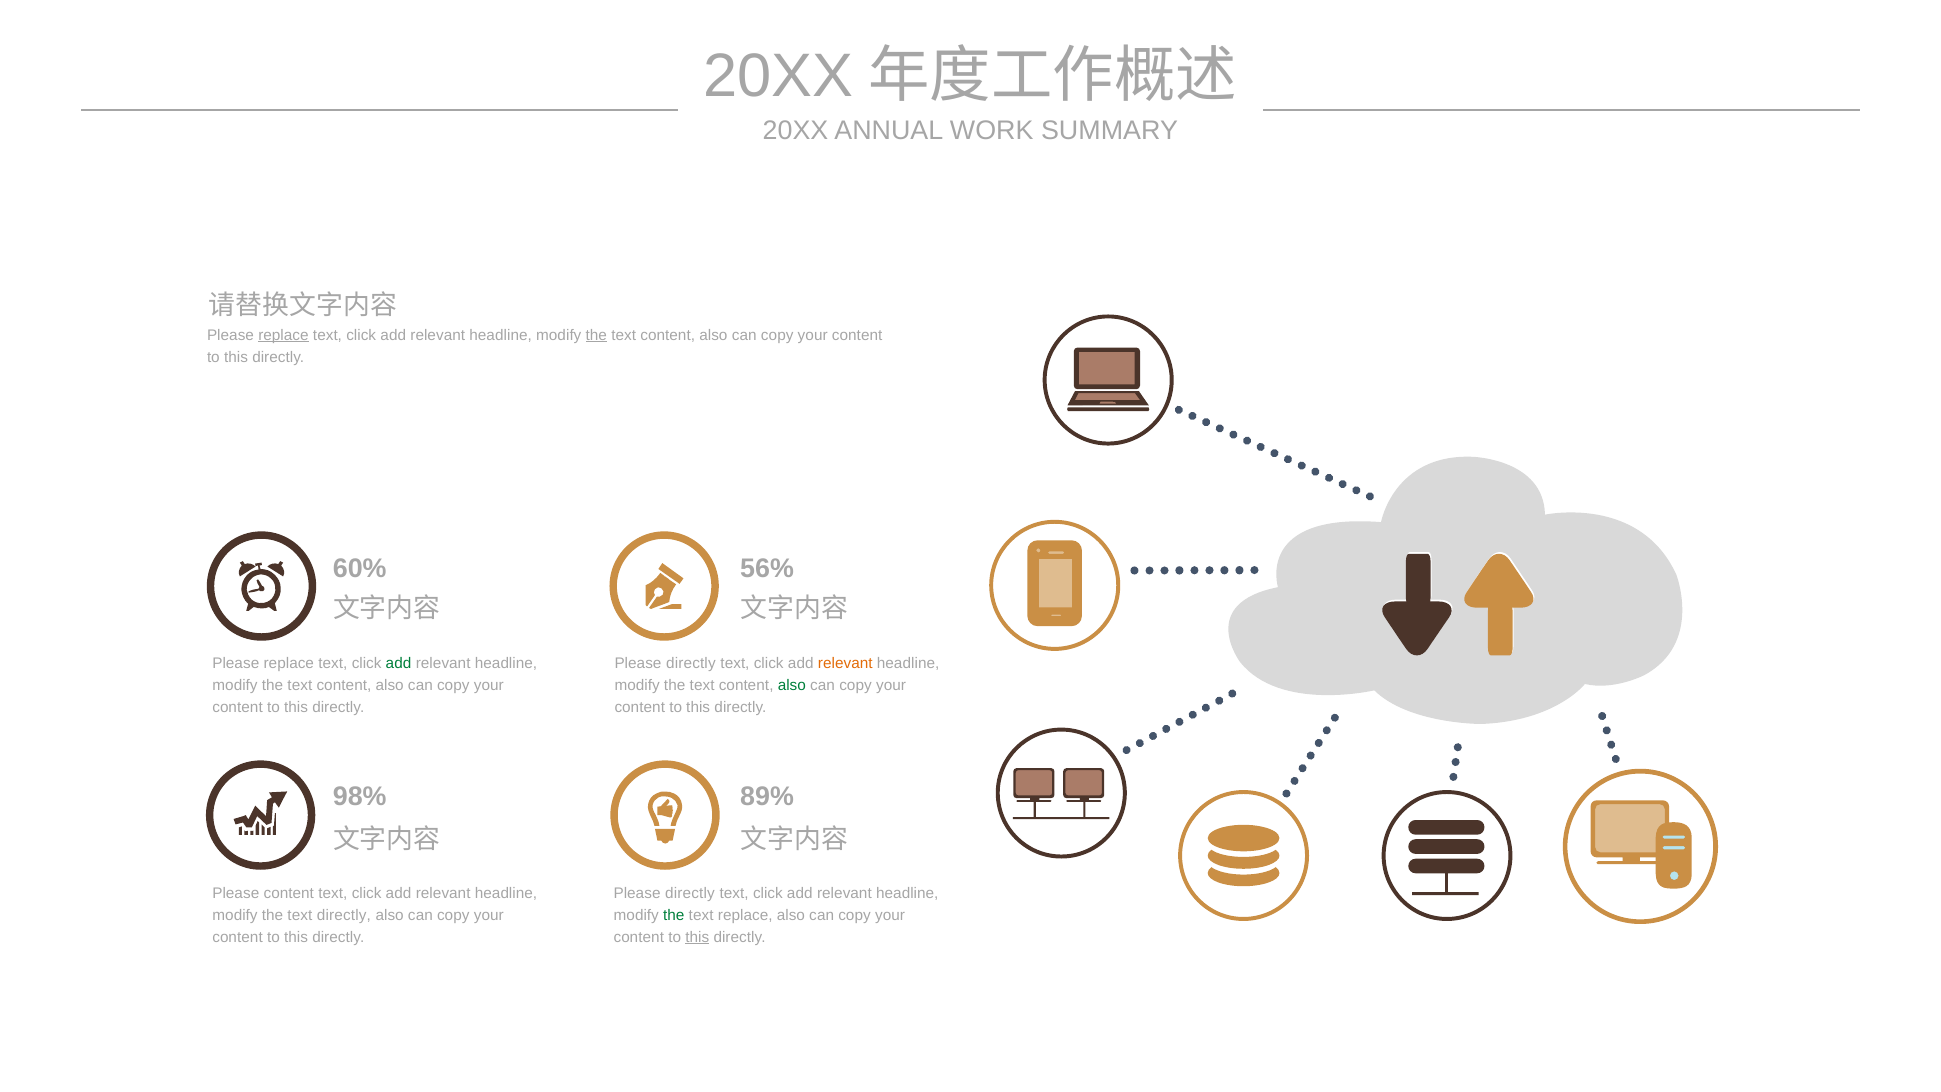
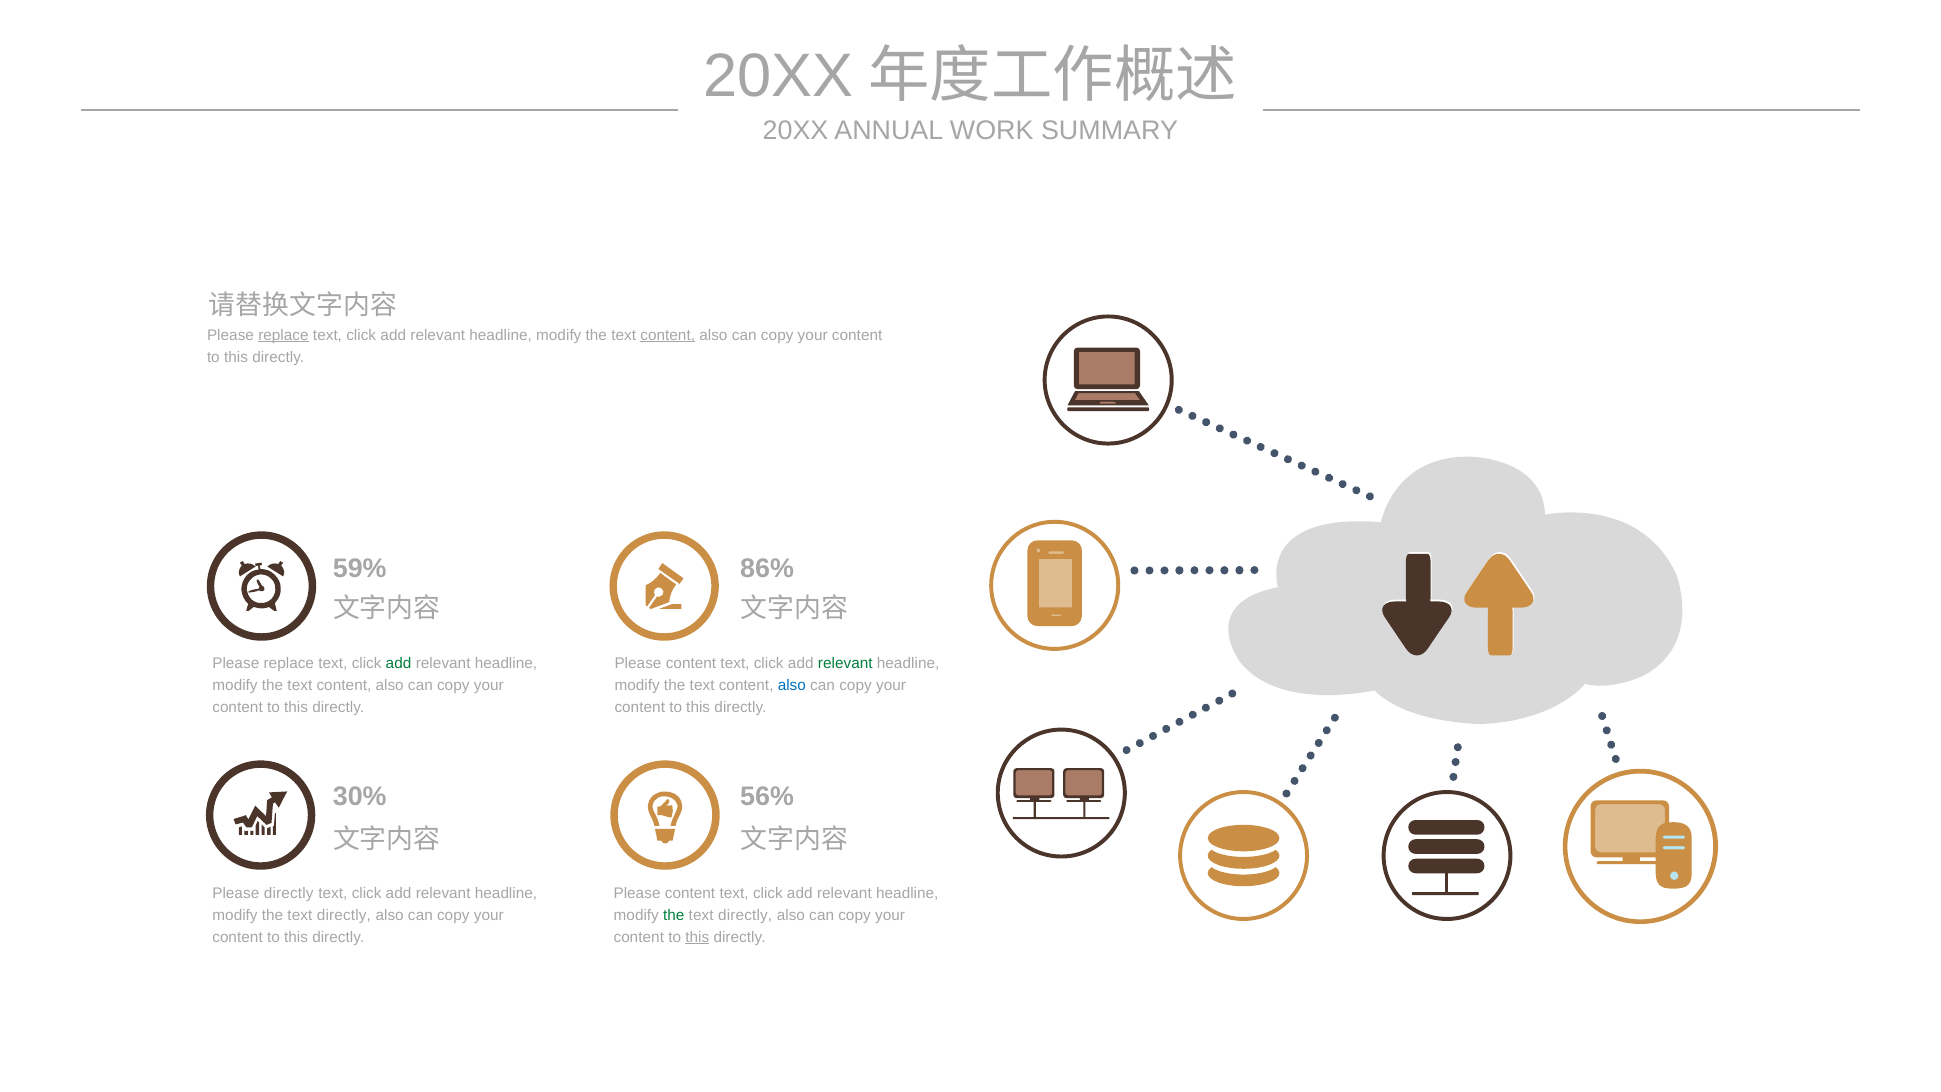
the at (596, 335) underline: present -> none
content at (668, 335) underline: none -> present
60%: 60% -> 59%
56%: 56% -> 86%
directly at (691, 663): directly -> content
relevant at (845, 663) colour: orange -> green
also at (792, 685) colour: green -> blue
98%: 98% -> 30%
89%: 89% -> 56%
Please content: content -> directly
directly at (690, 893): directly -> content
replace at (745, 915): replace -> directly
